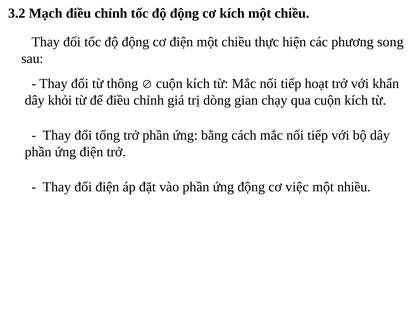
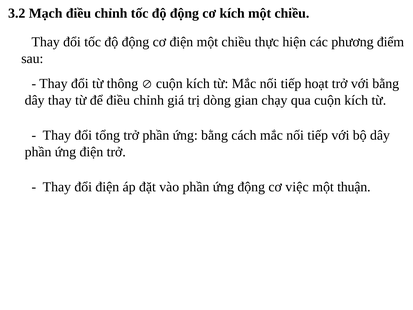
song: song -> điểm
với khẩn: khẩn -> bằng
dây khỏi: khỏi -> thay
nhiều: nhiều -> thuận
